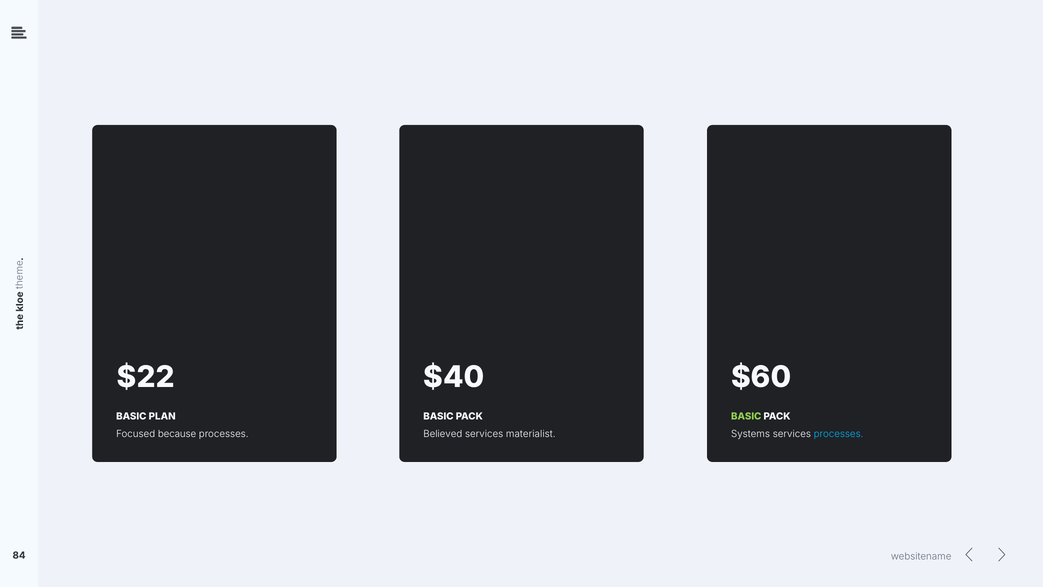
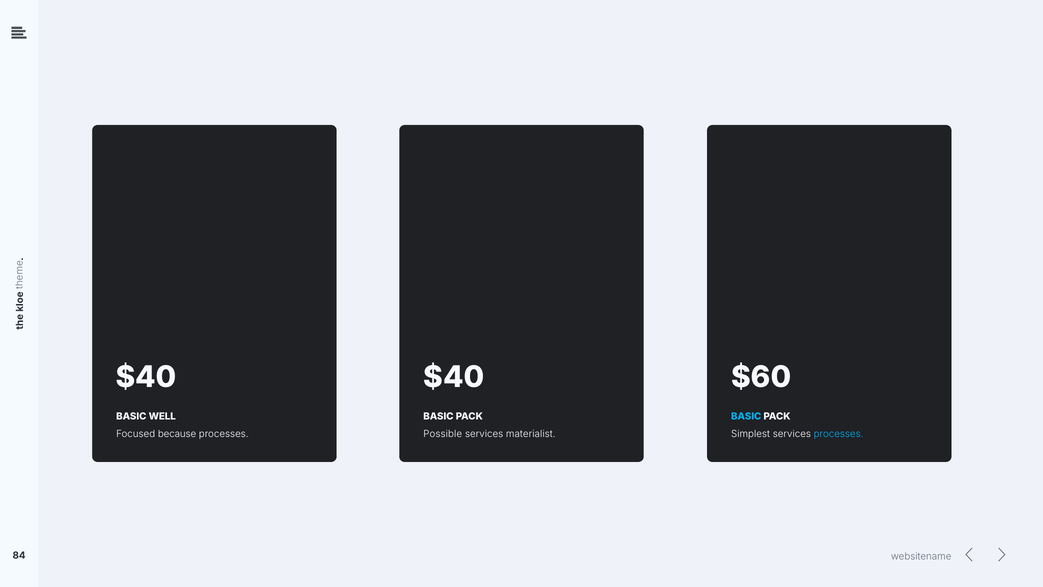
$22 at (146, 377): $22 -> $40
PLAN: PLAN -> WELL
BASIC at (746, 416) colour: light green -> light blue
Believed: Believed -> Possible
Systems: Systems -> Simplest
